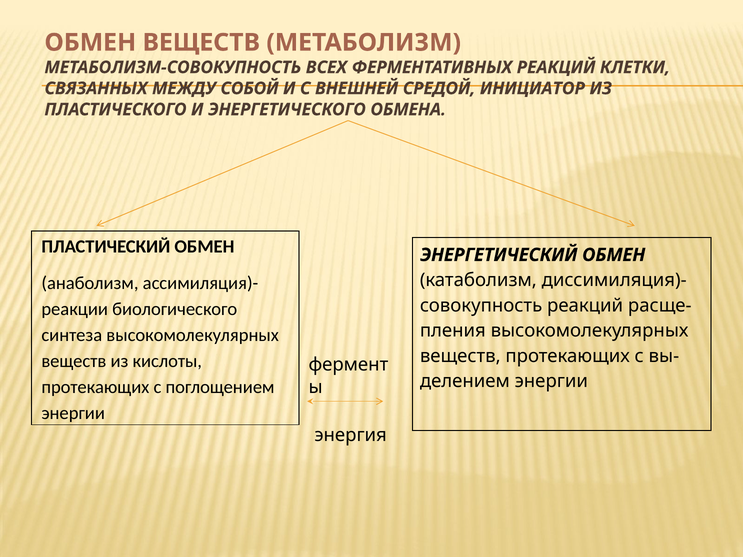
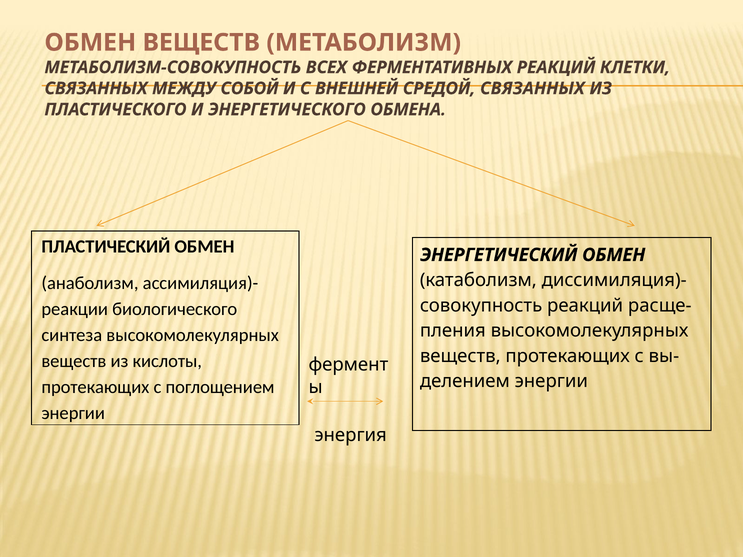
СРЕДОЙ ИНИЦИАТОР: ИНИЦИАТОР -> СВЯЗАННЫХ
